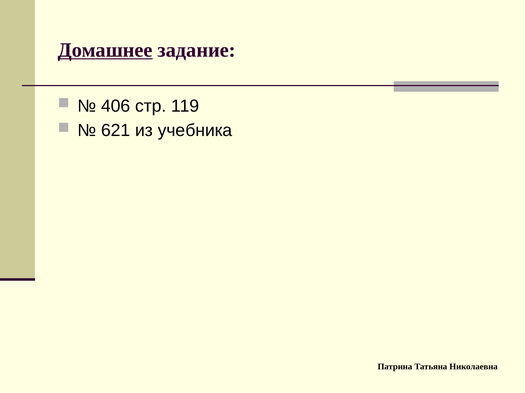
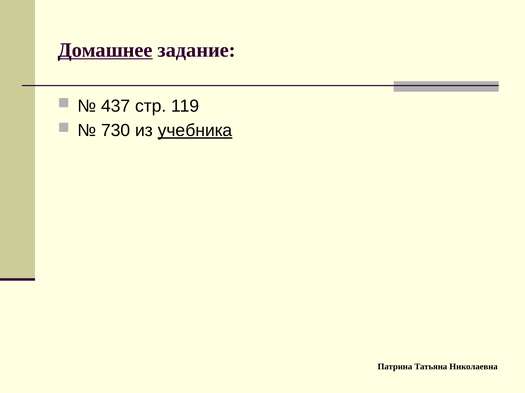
406: 406 -> 437
621: 621 -> 730
учебника underline: none -> present
